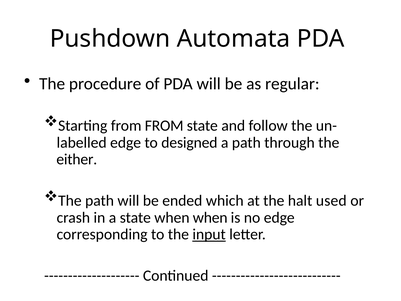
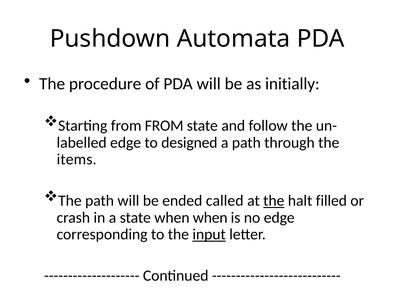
regular: regular -> initially
either: either -> items
which: which -> called
the at (274, 201) underline: none -> present
used: used -> filled
